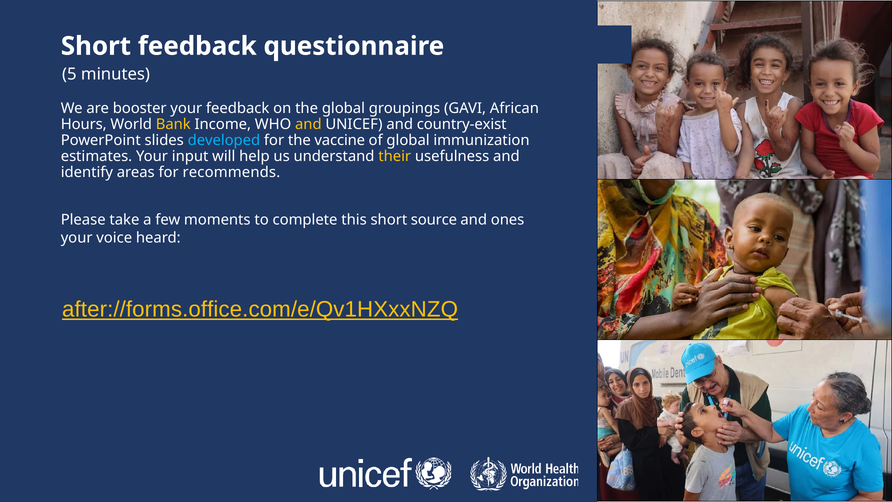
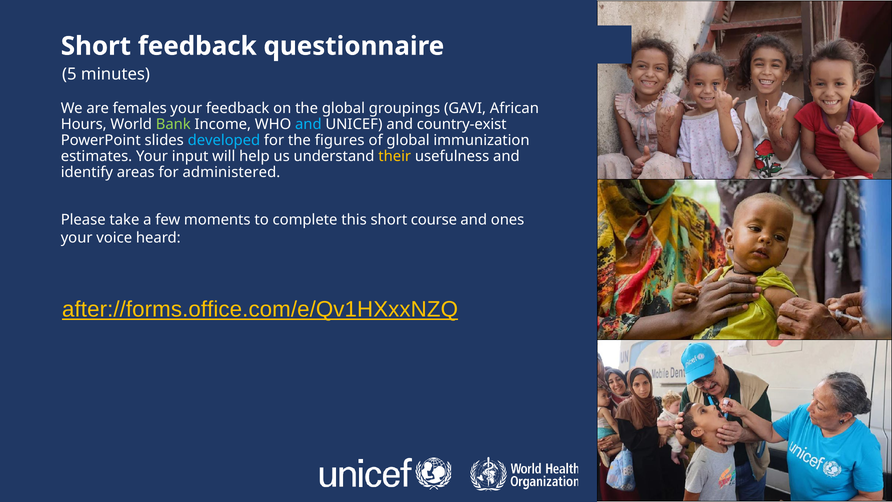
booster: booster -> females
Bank colour: yellow -> light green
and at (308, 124) colour: yellow -> light blue
vaccine: vaccine -> figures
recommends: recommends -> administered
source: source -> course
